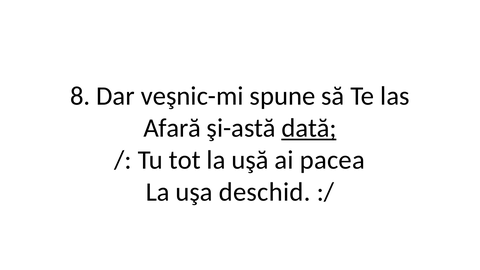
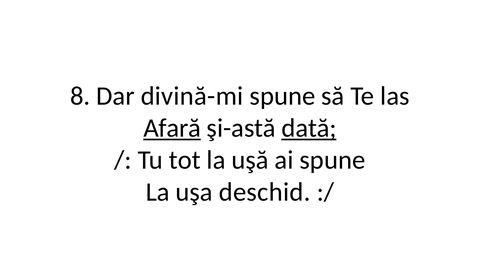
veşnic-mi: veşnic-mi -> divină-mi
Afară underline: none -> present
ai pacea: pacea -> spune
